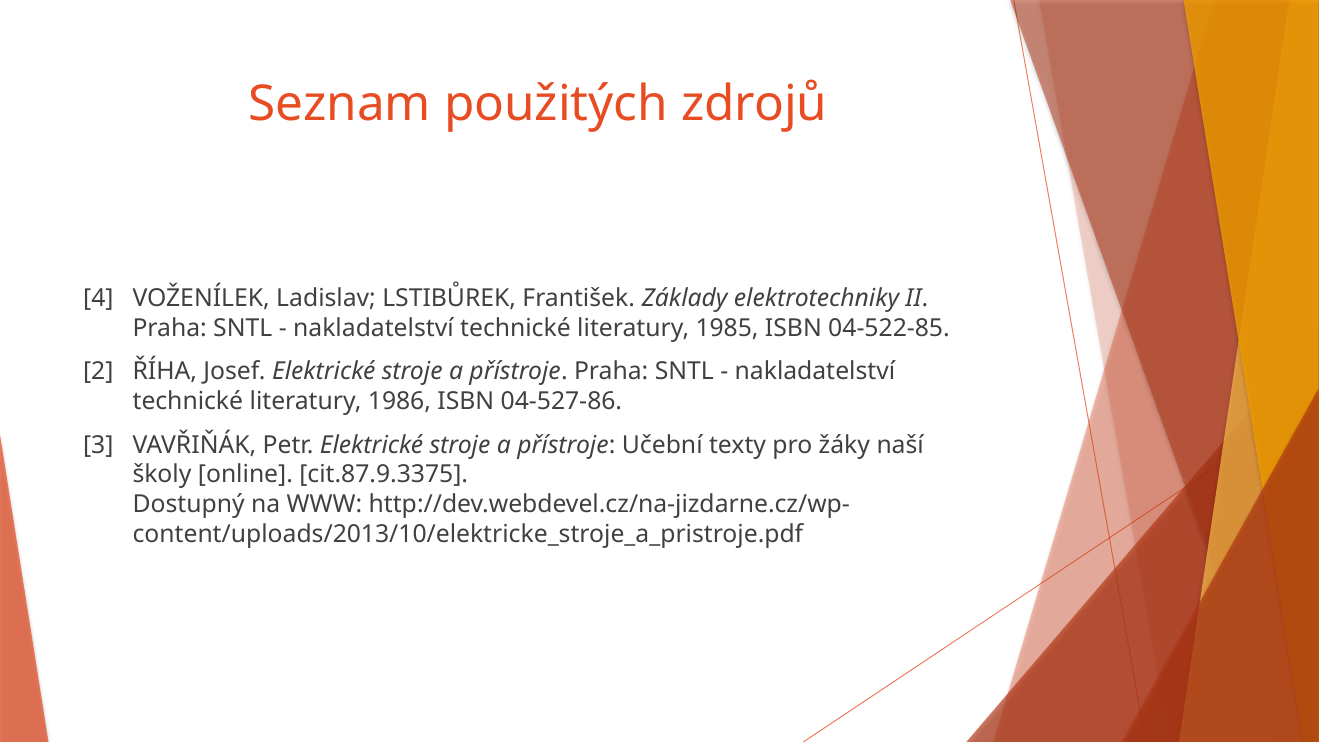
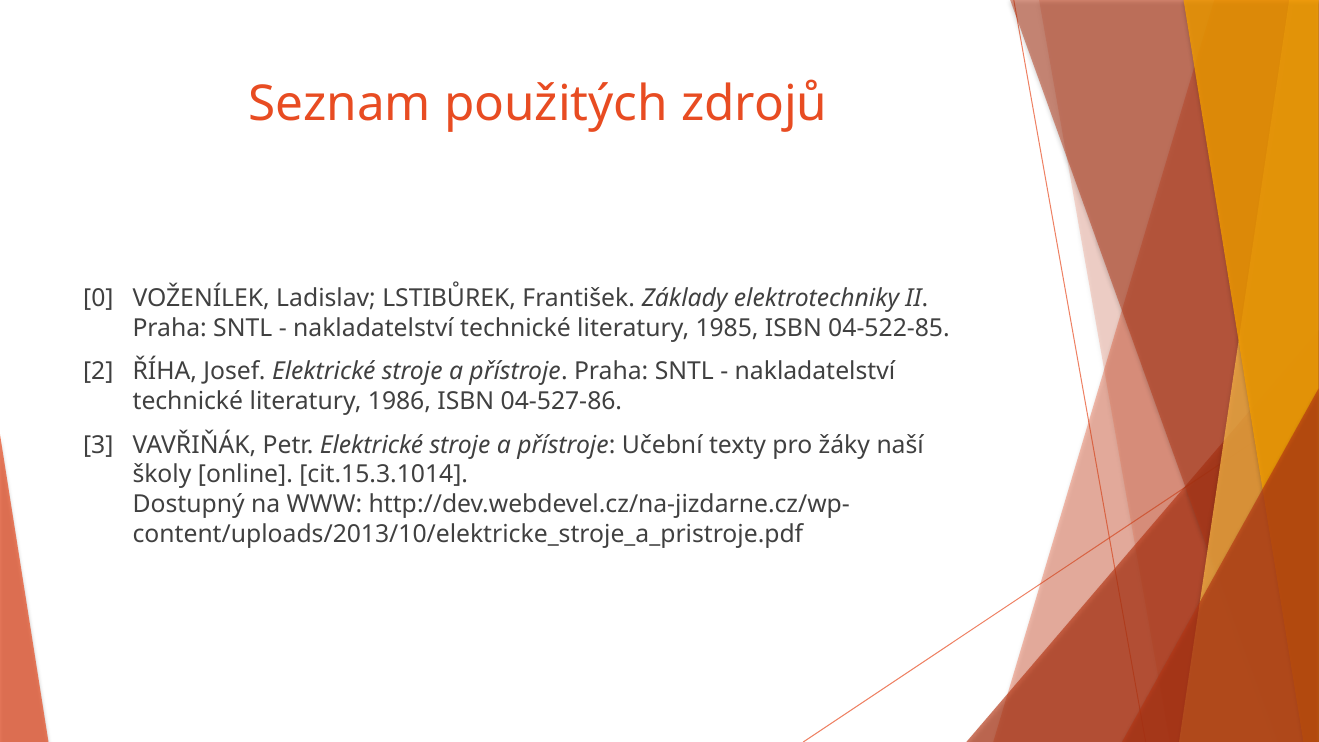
4: 4 -> 0
cit.87.9.3375: cit.87.9.3375 -> cit.15.3.1014
